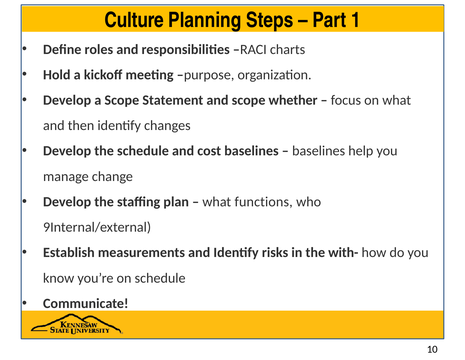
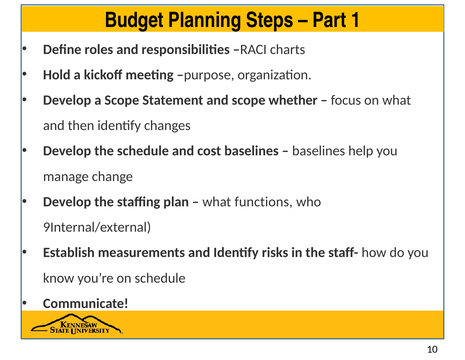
Culture: Culture -> Budget
with-: with- -> staff-
